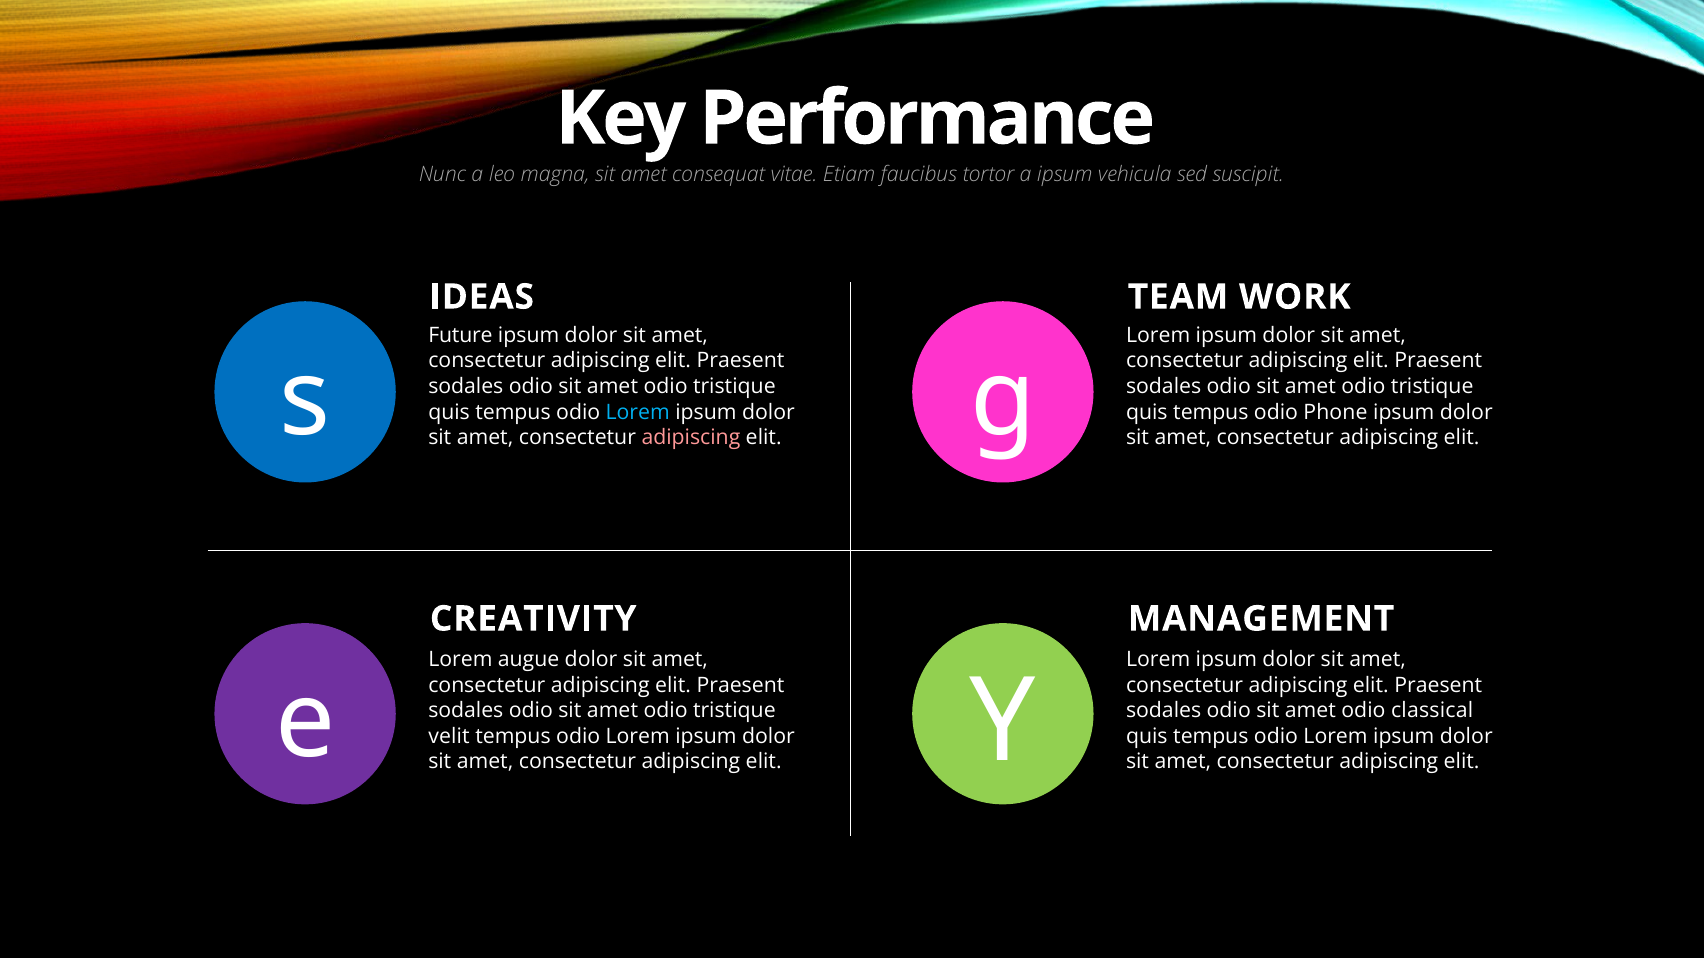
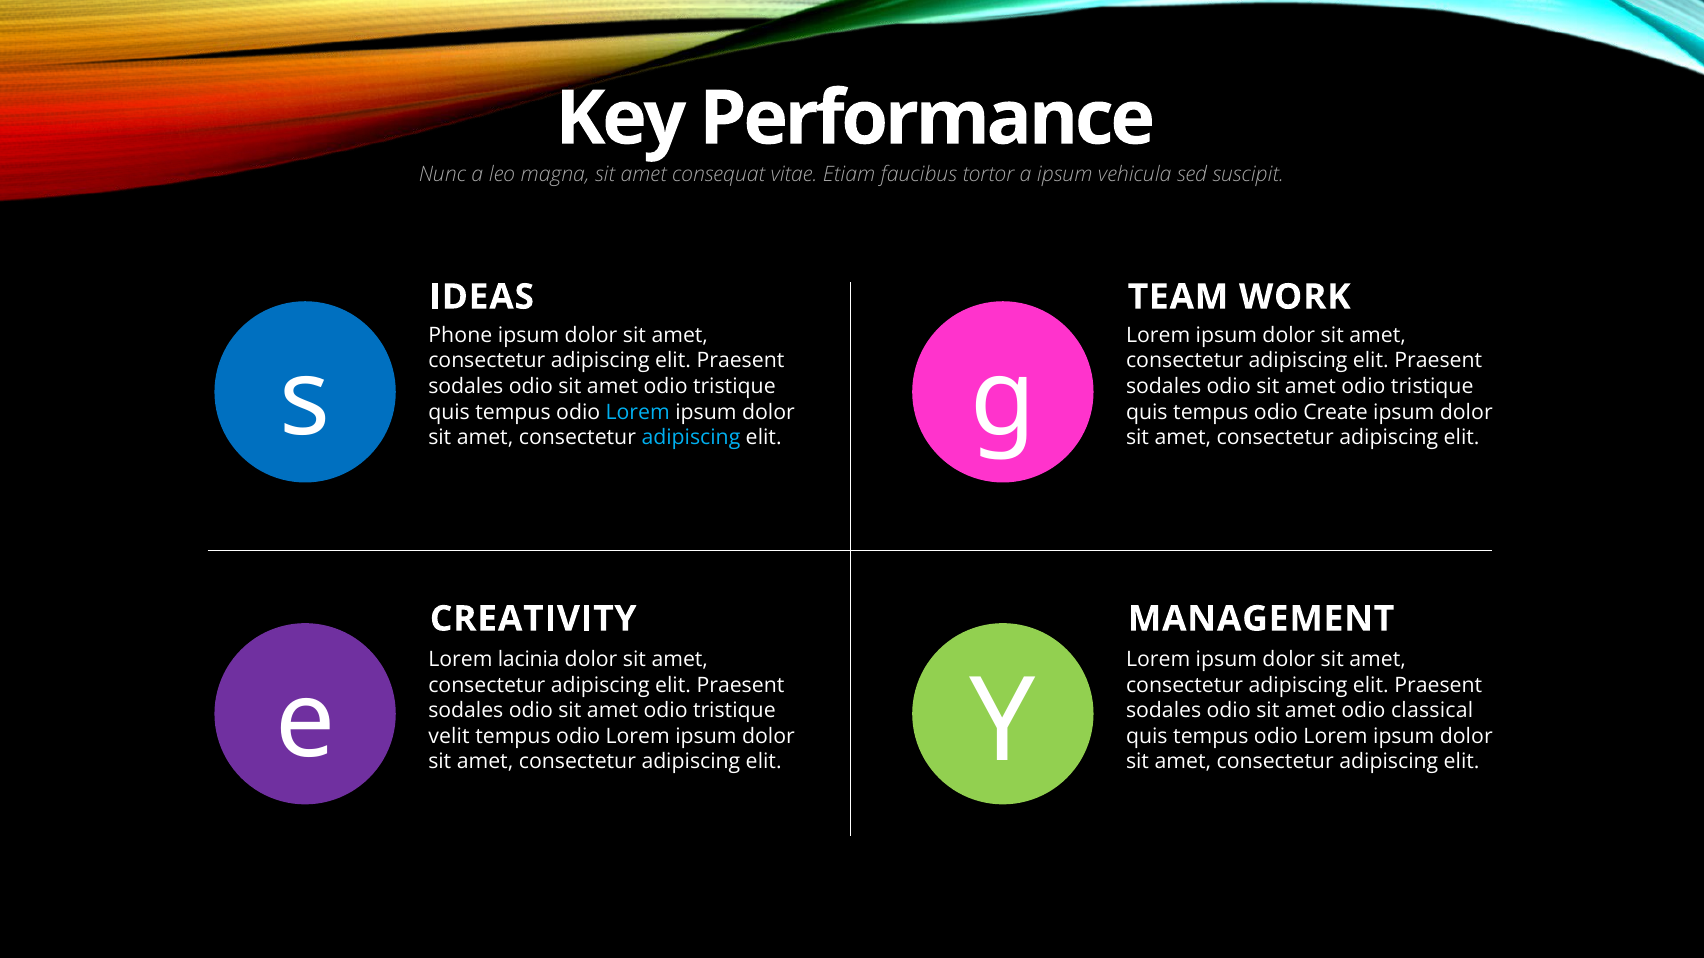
Future: Future -> Phone
Phone: Phone -> Create
adipiscing at (691, 438) colour: pink -> light blue
augue: augue -> lacinia
